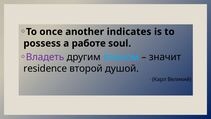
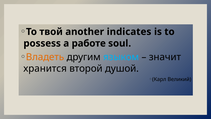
once: once -> твой
Владеть colour: purple -> orange
residence: residence -> хранится
